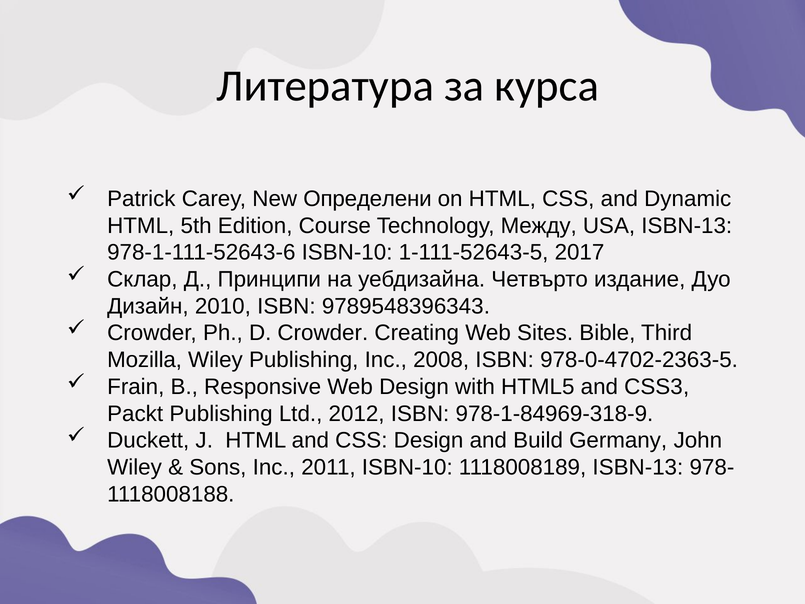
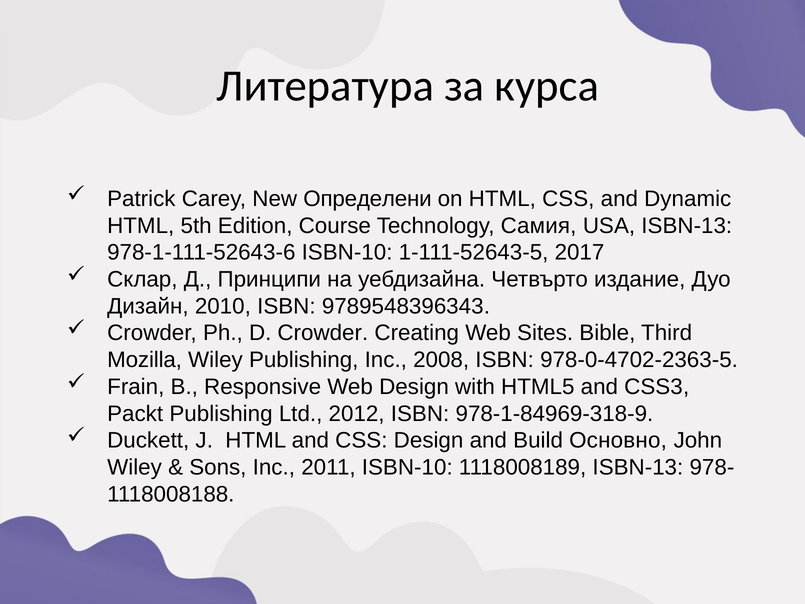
Между: Между -> Самия
Germany: Germany -> Основно
